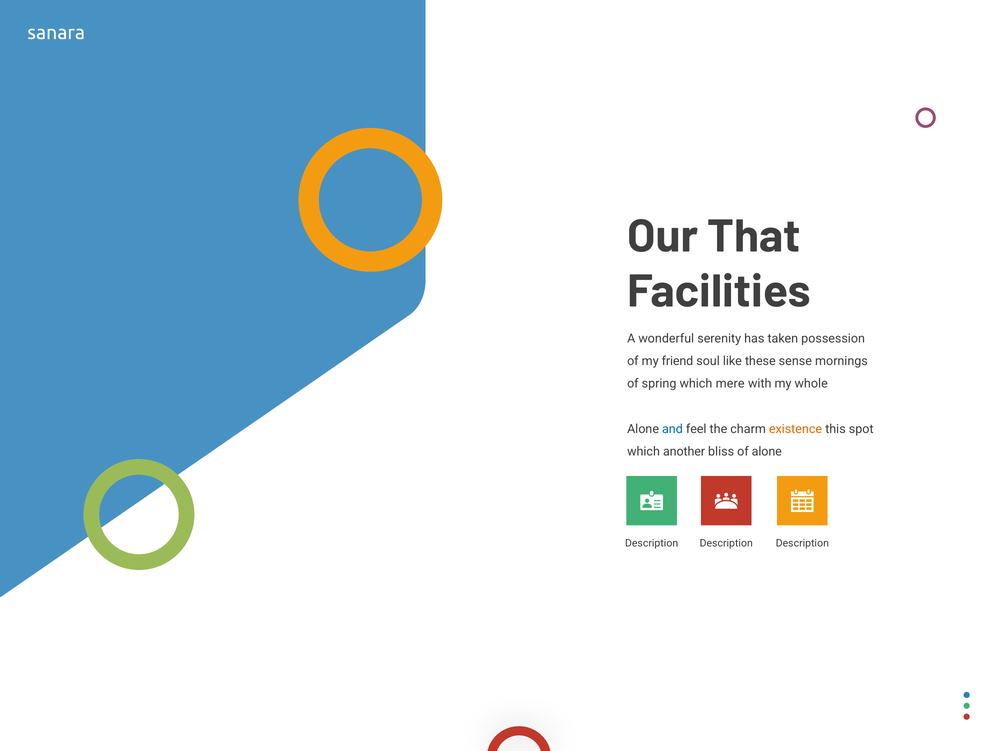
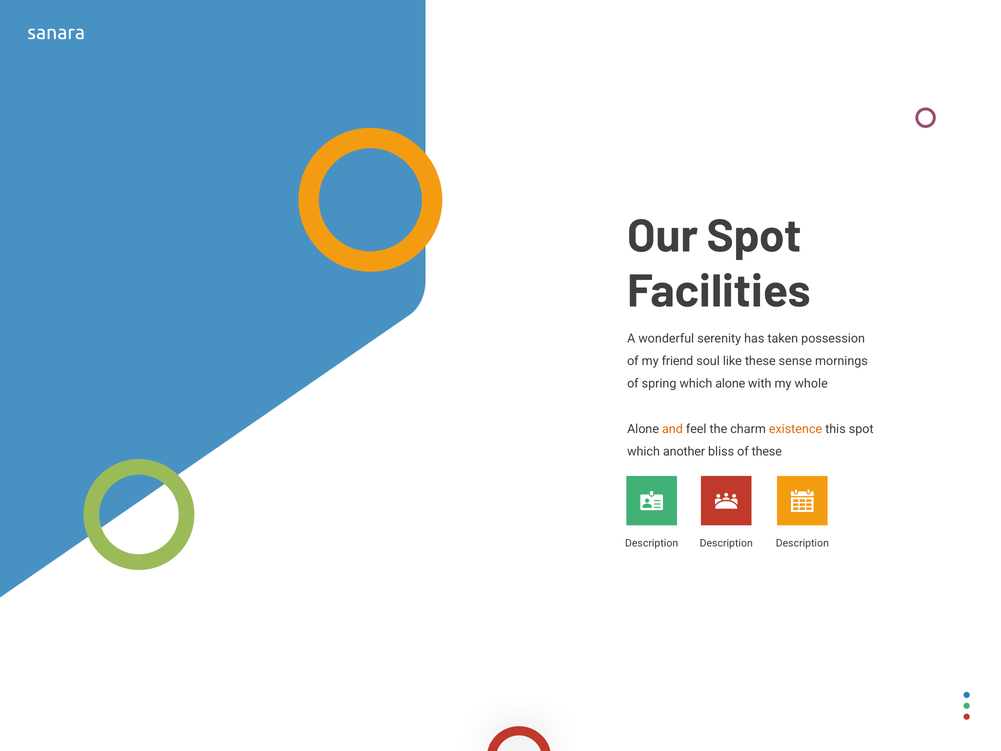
Our That: That -> Spot
which mere: mere -> alone
and colour: blue -> orange
of alone: alone -> these
